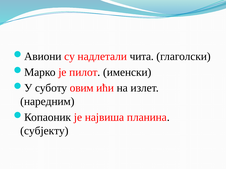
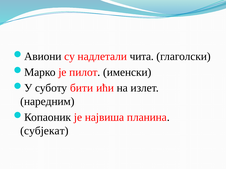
овим: овим -> бити
субјекту: субјекту -> субјекат
